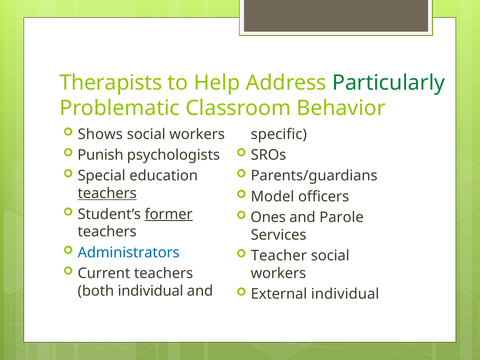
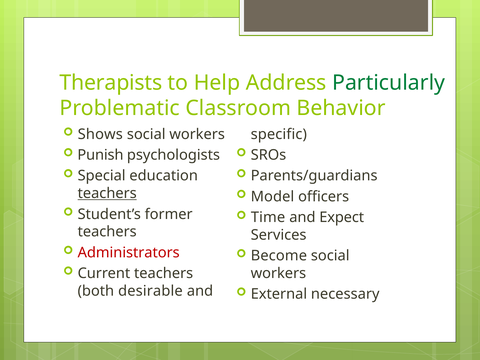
former underline: present -> none
Ones: Ones -> Time
Parole: Parole -> Expect
Administrators colour: blue -> red
Teacher: Teacher -> Become
both individual: individual -> desirable
External individual: individual -> necessary
